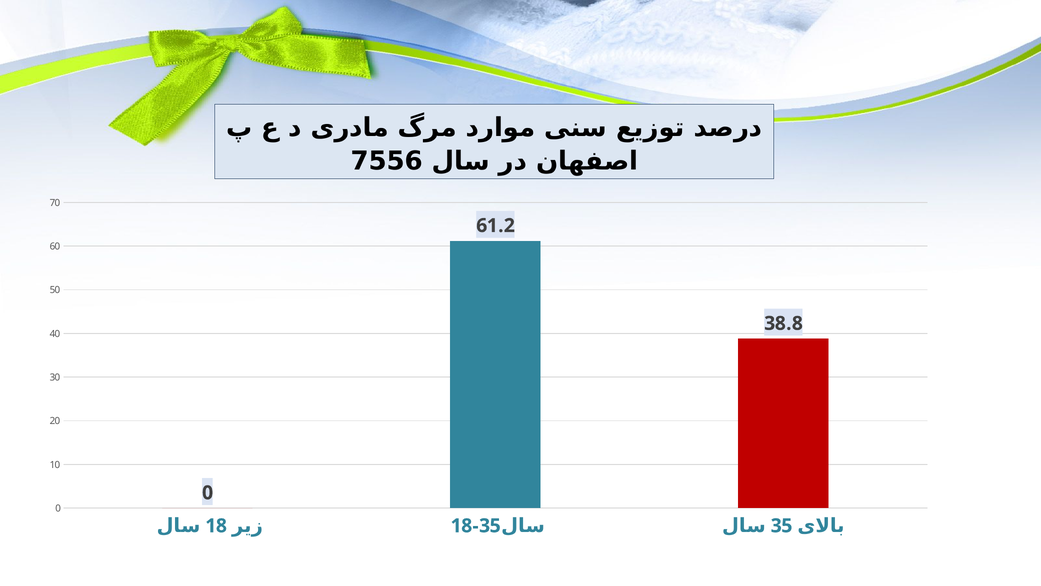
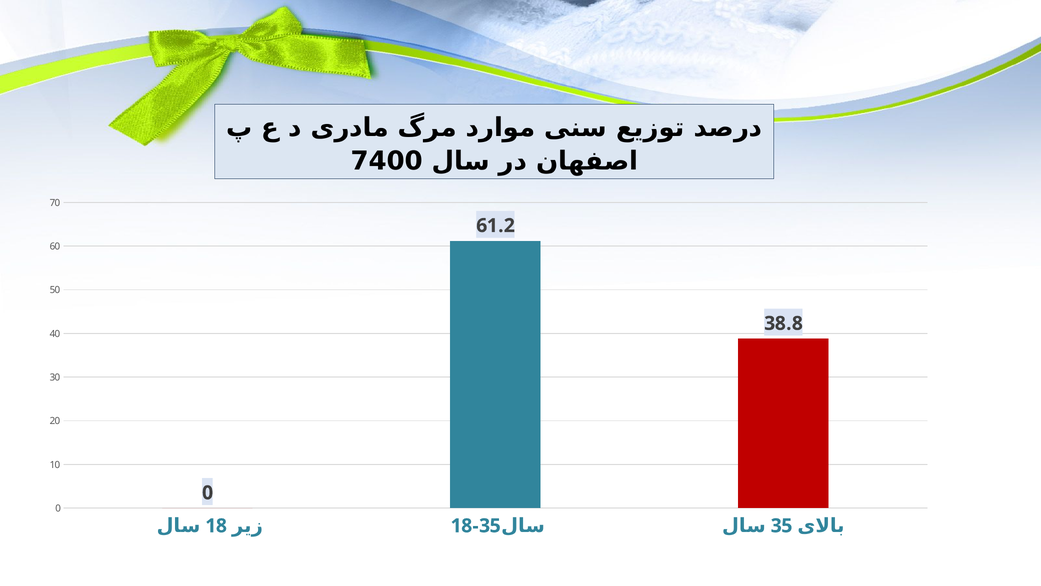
7556: 7556 -> 7400
